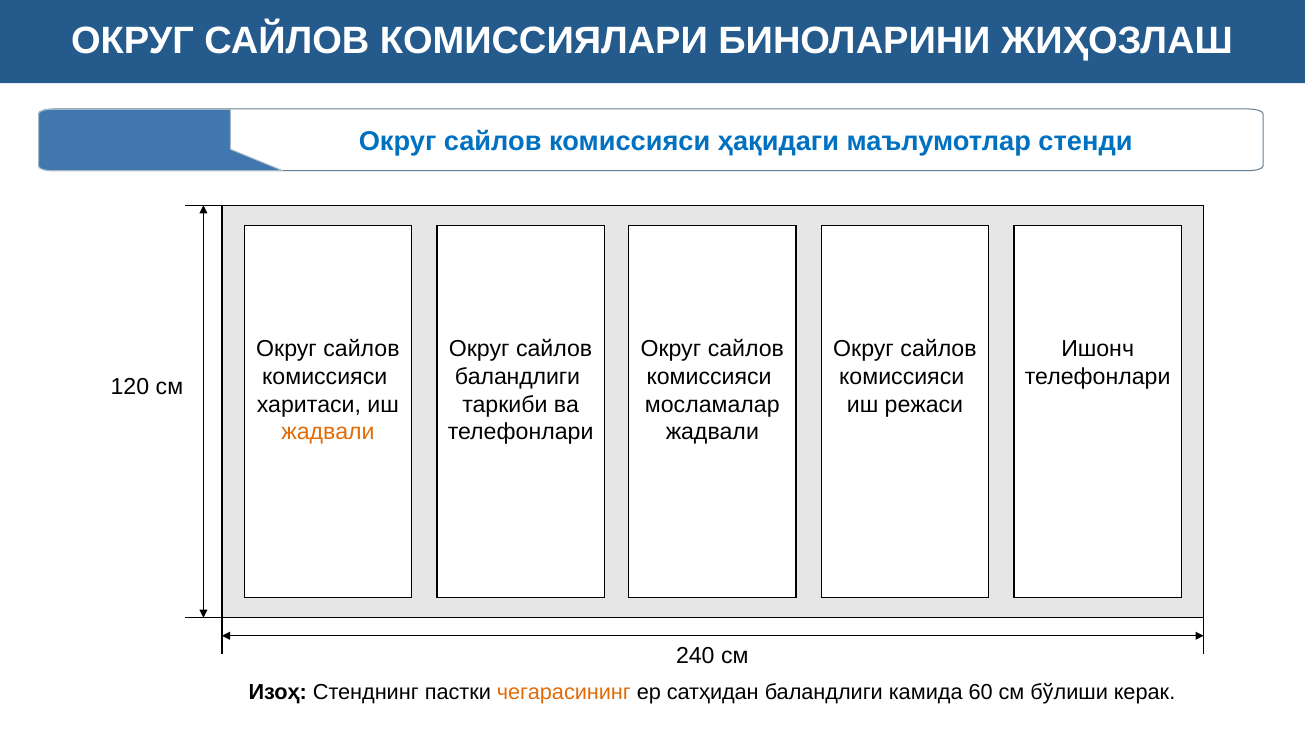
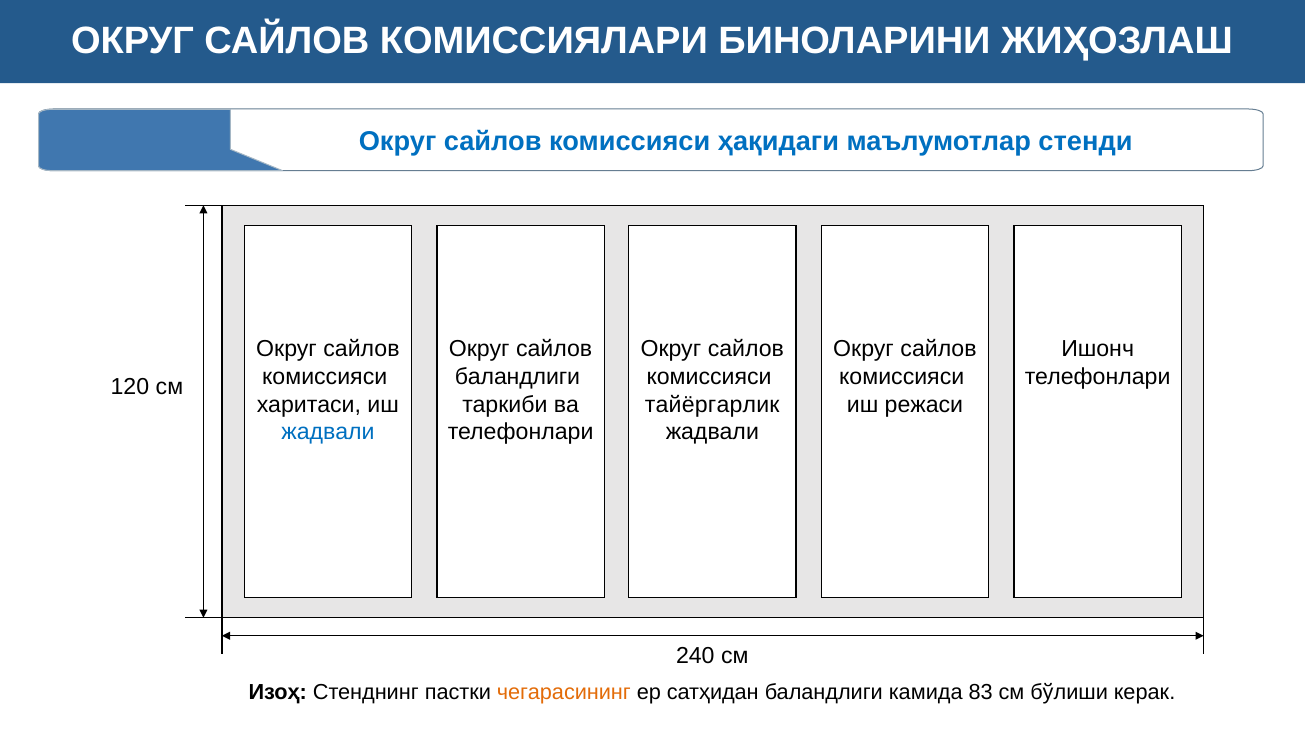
мосламалар: мосламалар -> тайёргарлик
жадвали at (328, 432) colour: orange -> blue
60: 60 -> 83
